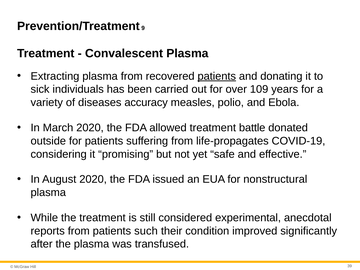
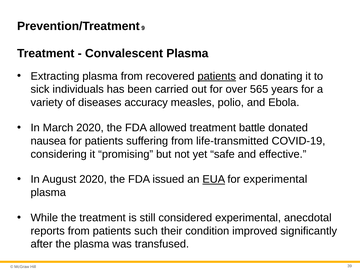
109: 109 -> 565
outside: outside -> nausea
life-propagates: life-propagates -> life-transmitted
EUA underline: none -> present
for nonstructural: nonstructural -> experimental
